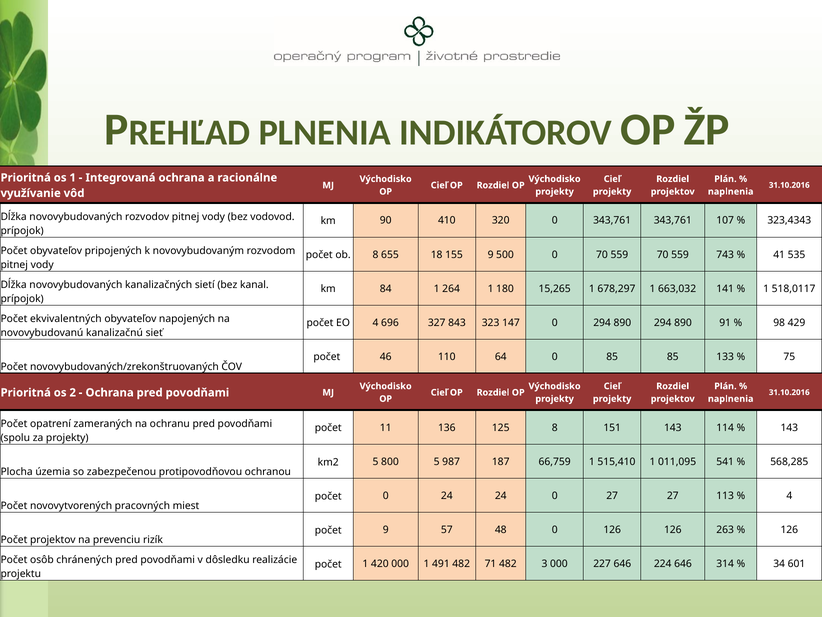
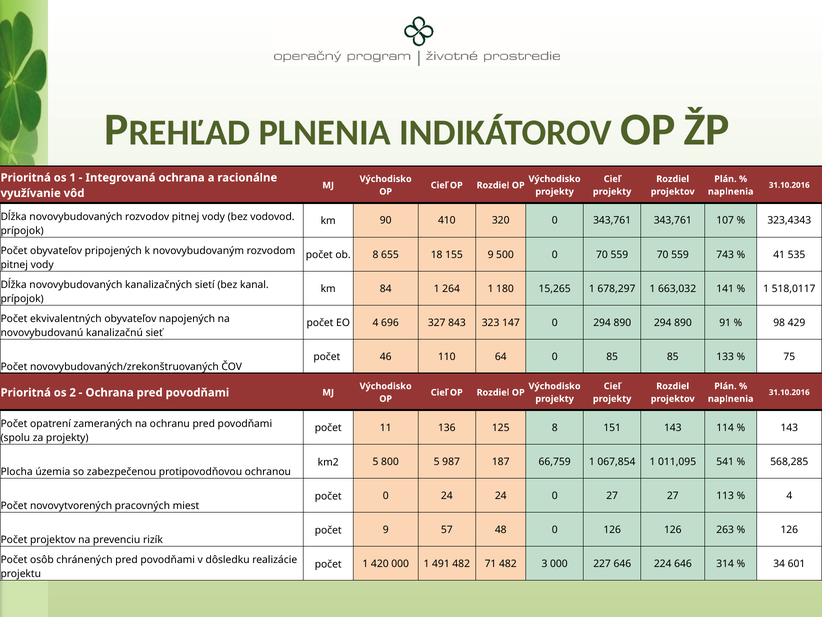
515,410: 515,410 -> 067,854
